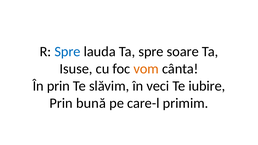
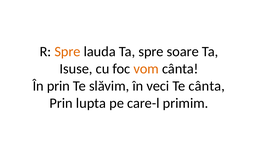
Spre at (67, 52) colour: blue -> orange
Te iubire: iubire -> cânta
bună: bună -> lupta
